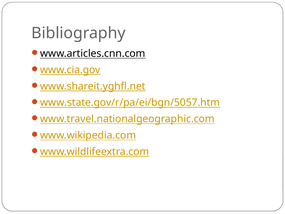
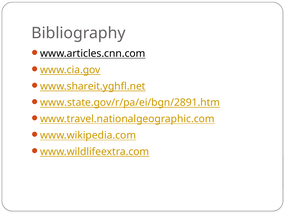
www.state.gov/r/pa/ei/bgn/5057.htm: www.state.gov/r/pa/ei/bgn/5057.htm -> www.state.gov/r/pa/ei/bgn/2891.htm
